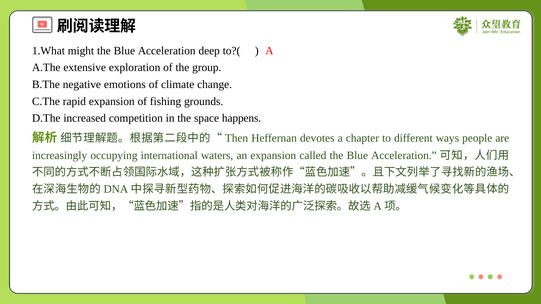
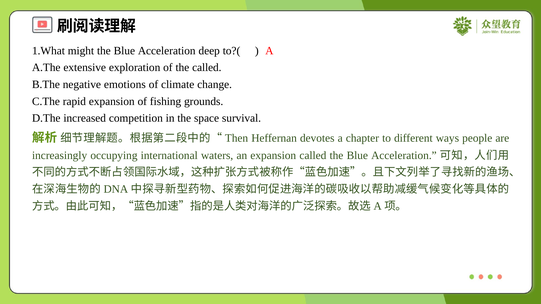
the group: group -> called
happens: happens -> survival
